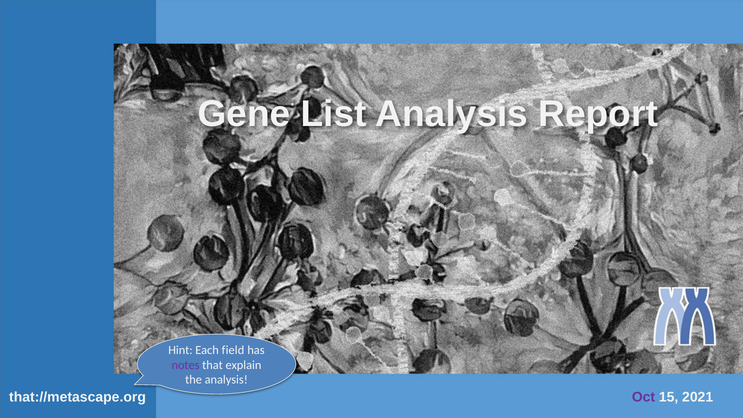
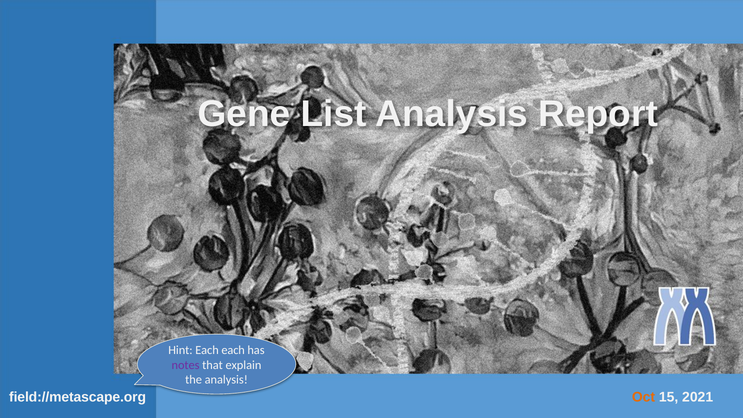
Each field: field -> each
that://metascape.org: that://metascape.org -> field://metascape.org
Oct colour: purple -> orange
